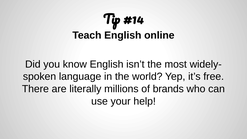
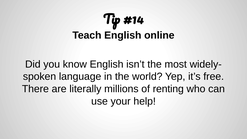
brands: brands -> renting
